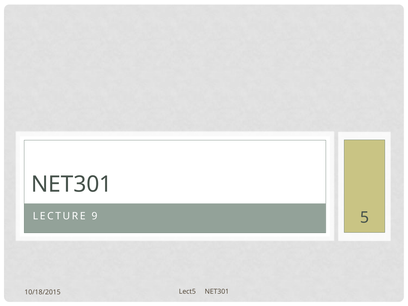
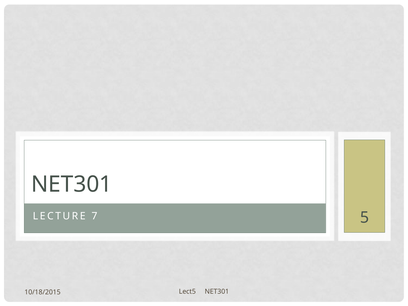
9: 9 -> 7
